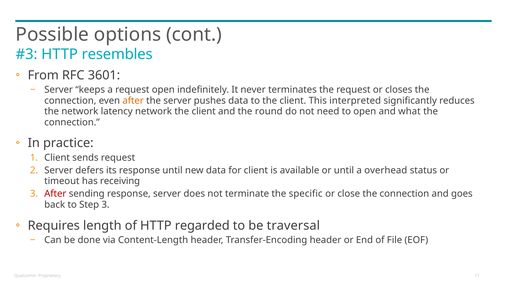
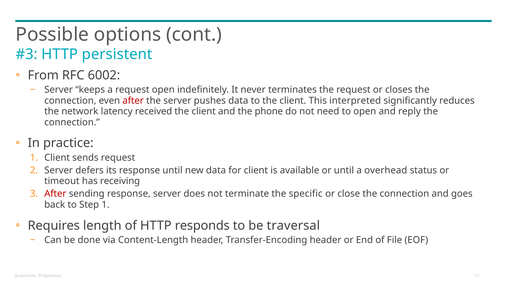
resembles: resembles -> persistent
3601: 3601 -> 6002
after at (133, 101) colour: orange -> red
latency network: network -> received
round: round -> phone
what: what -> reply
Step 3: 3 -> 1
regarded: regarded -> responds
